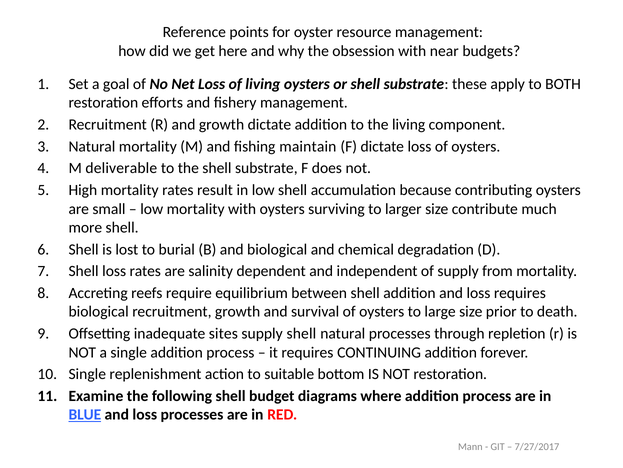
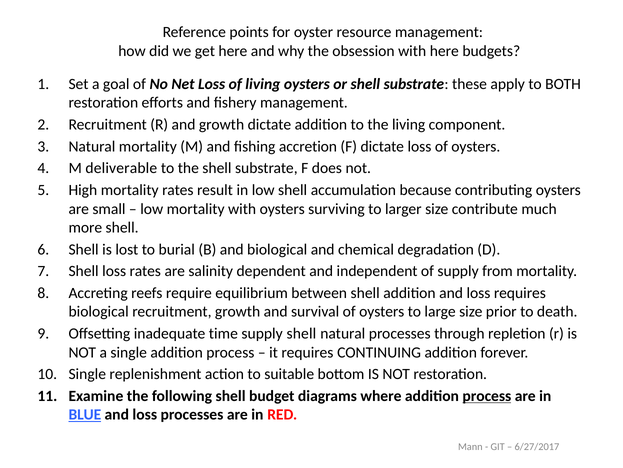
with near: near -> here
maintain: maintain -> accretion
sites: sites -> time
process at (487, 395) underline: none -> present
7/27/2017: 7/27/2017 -> 6/27/2017
